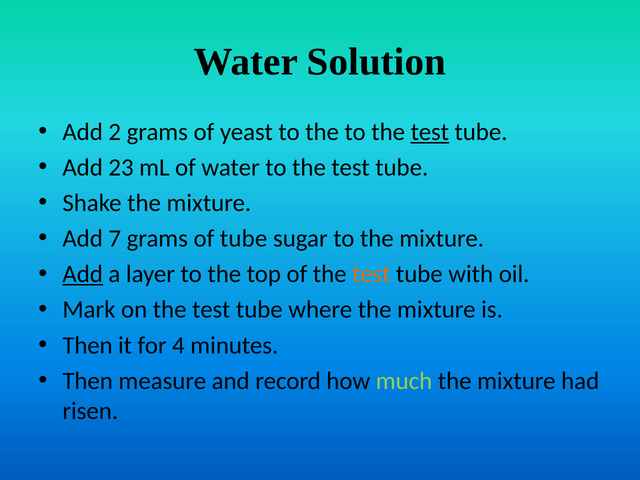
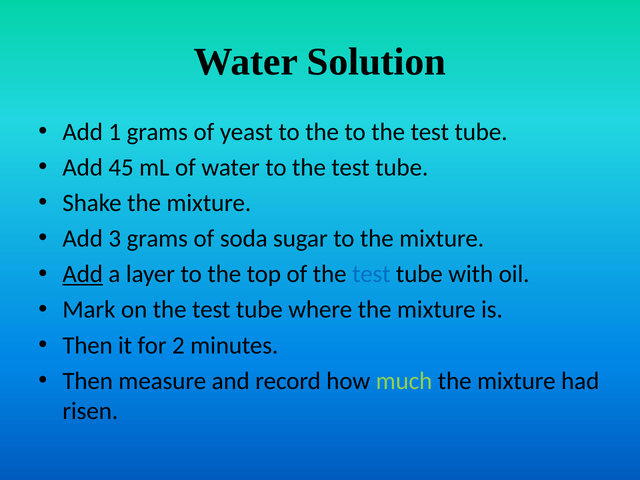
2: 2 -> 1
test at (430, 132) underline: present -> none
23: 23 -> 45
7: 7 -> 3
of tube: tube -> soda
test at (371, 274) colour: orange -> blue
4: 4 -> 2
